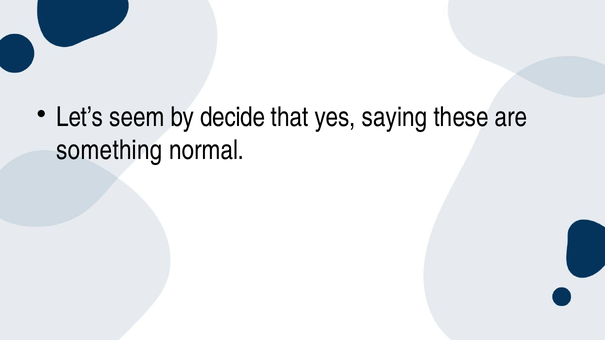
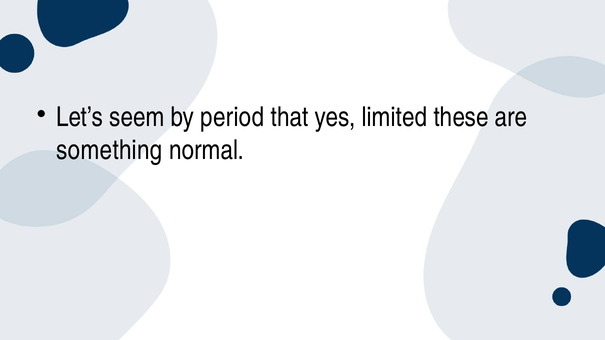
decide: decide -> period
saying: saying -> limited
